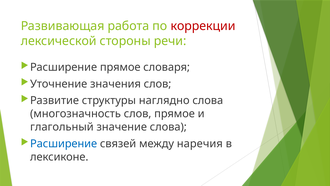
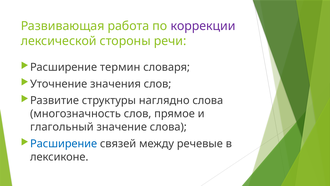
коррекции colour: red -> purple
Расширение прямое: прямое -> термин
наречия: наречия -> речевые
